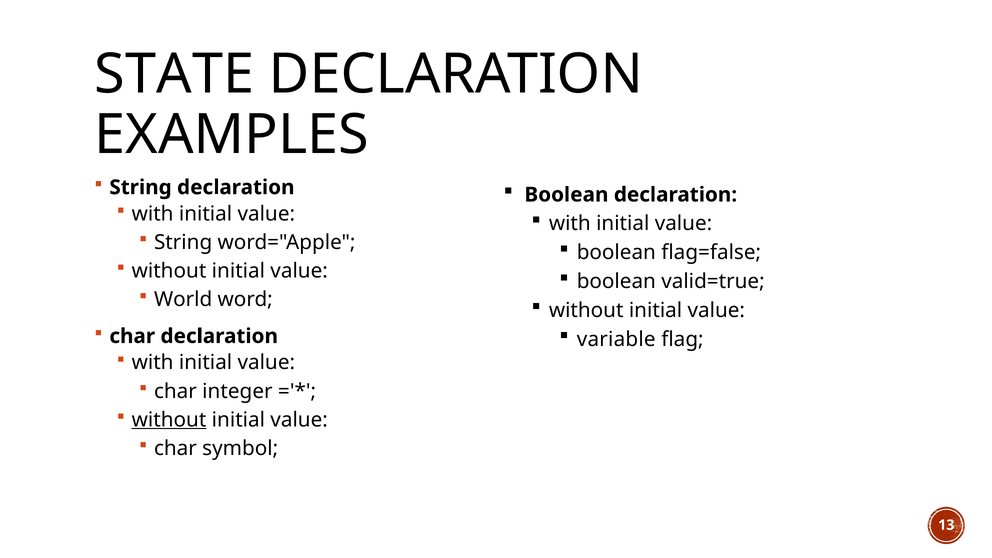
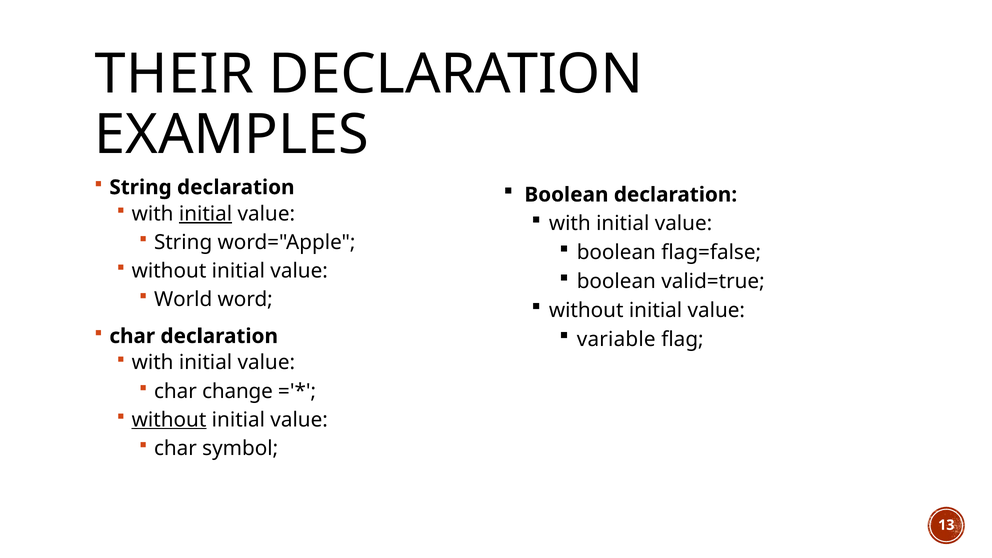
STATE: STATE -> THEIR
initial at (206, 214) underline: none -> present
integer: integer -> change
